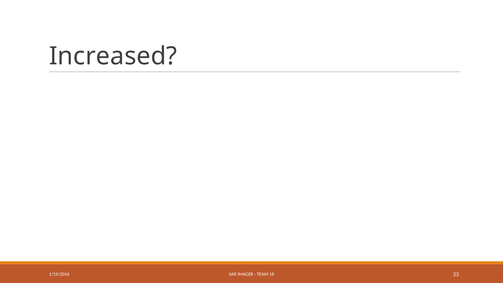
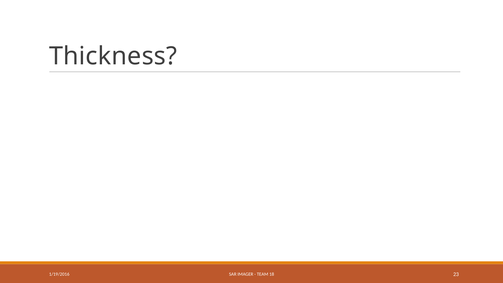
Increased: Increased -> Thickness
